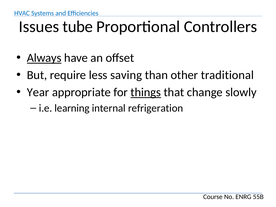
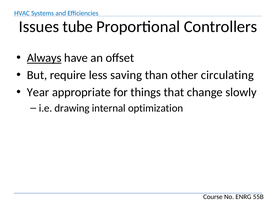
traditional: traditional -> circulating
things underline: present -> none
learning: learning -> drawing
refrigeration: refrigeration -> optimization
